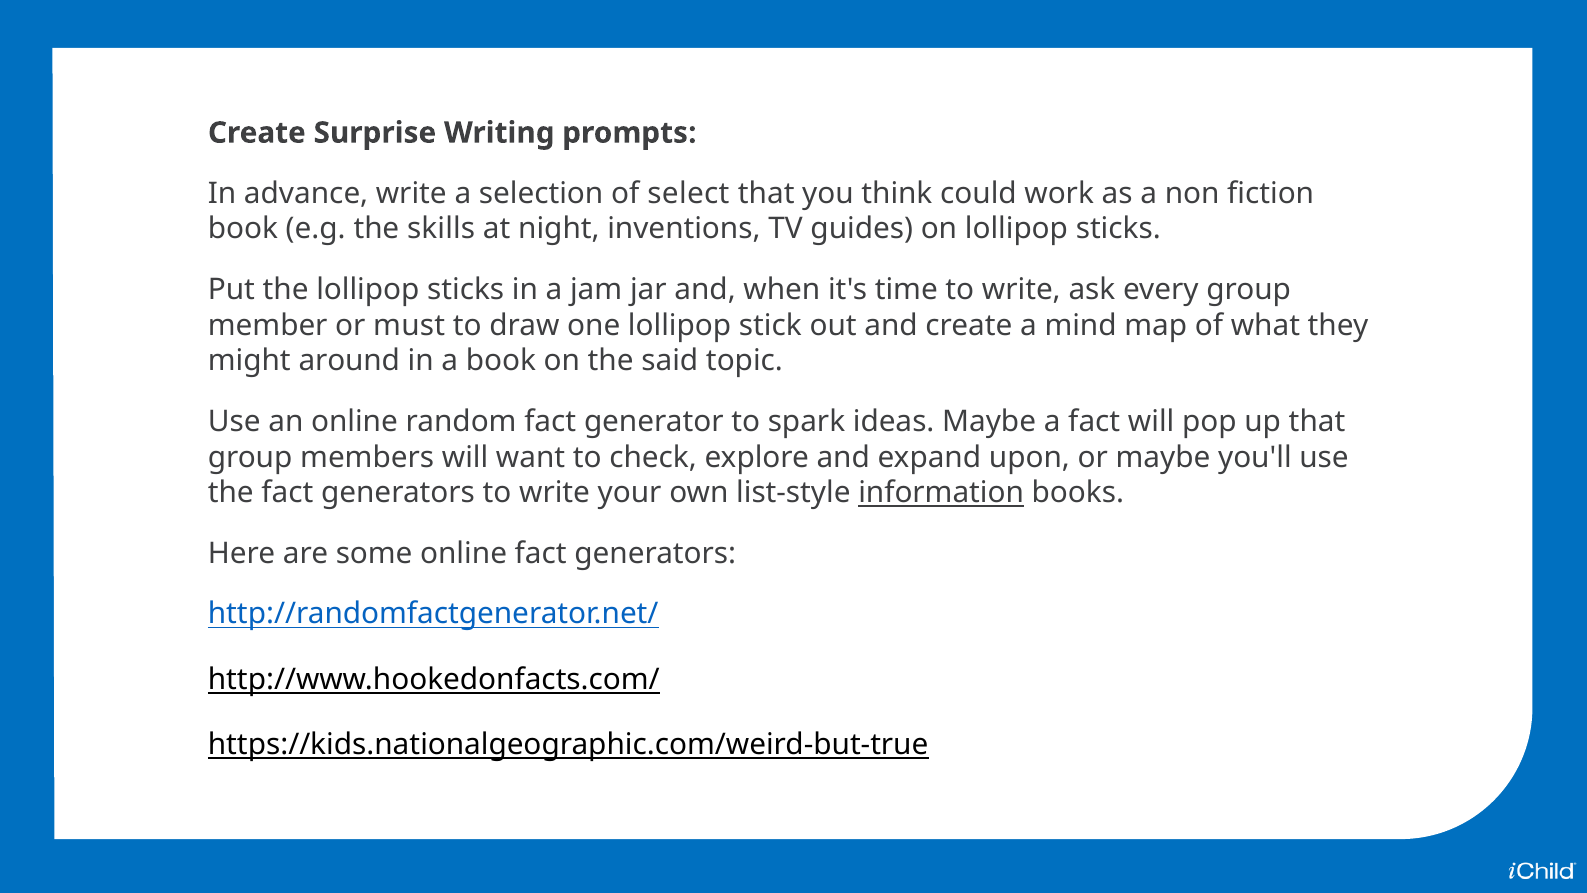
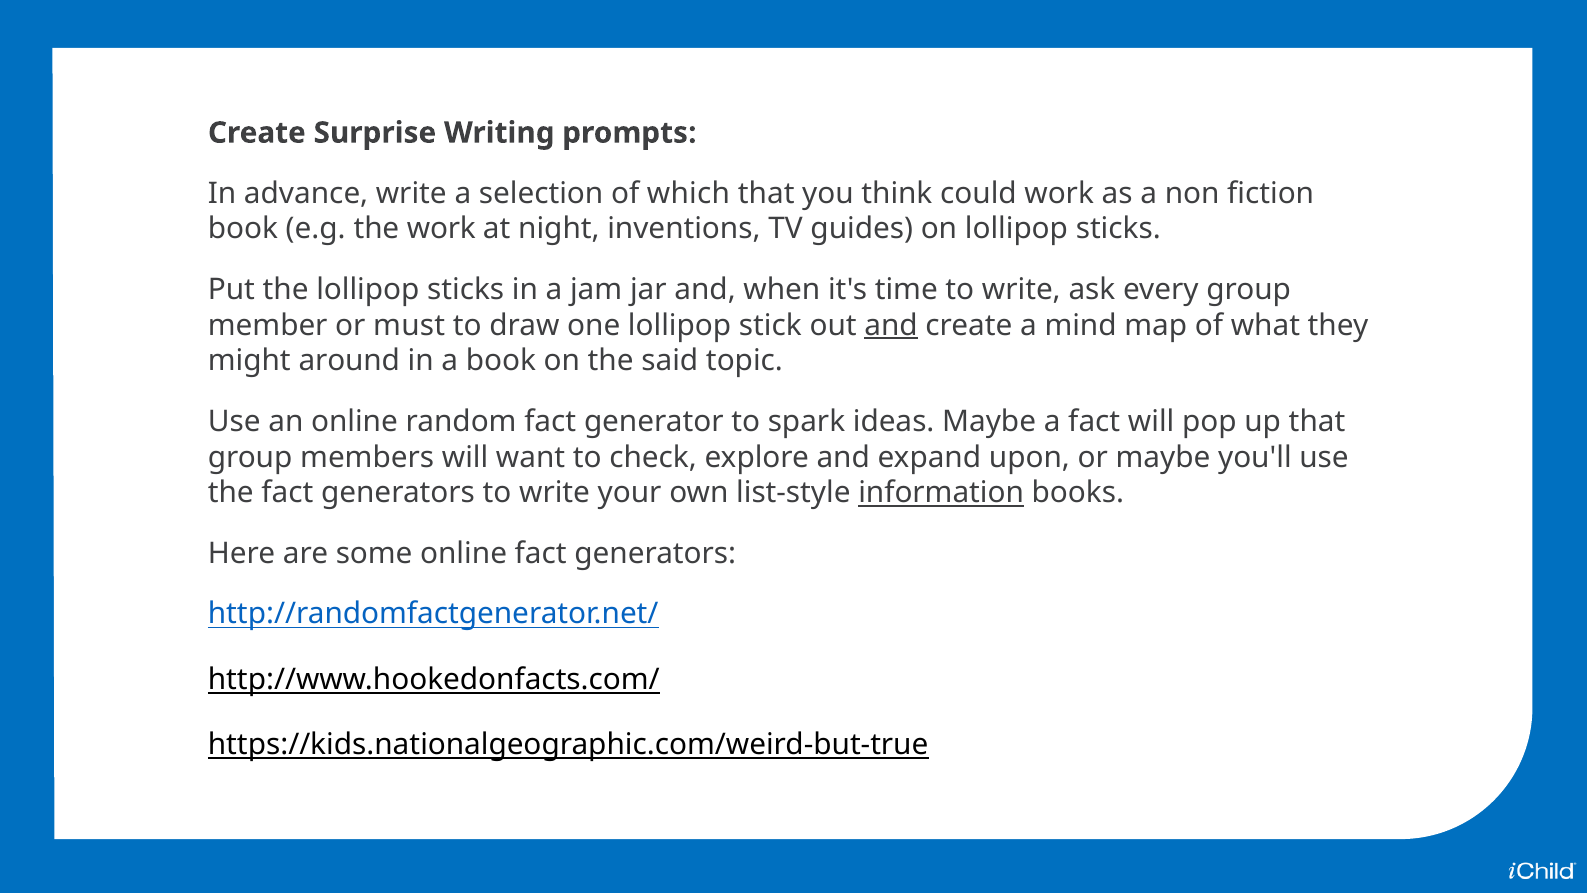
select: select -> which
the skills: skills -> work
and at (891, 325) underline: none -> present
